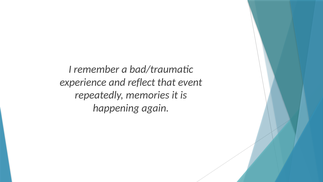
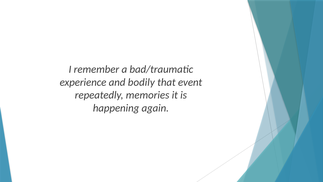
reflect: reflect -> bodily
